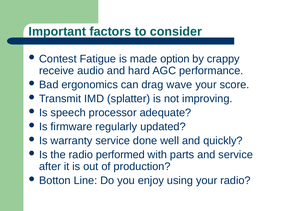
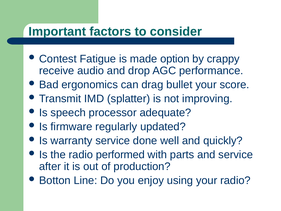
hard: hard -> drop
wave: wave -> bullet
